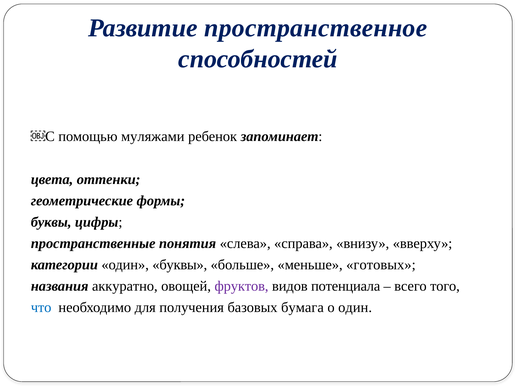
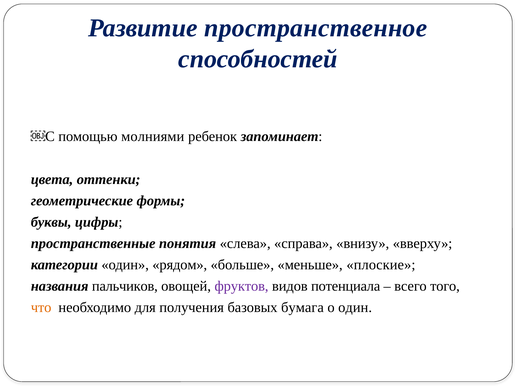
муляжами: муляжами -> молниями
один буквы: буквы -> рядом
готовых: готовых -> плоские
аккуратно: аккуратно -> пальчиков
что colour: blue -> orange
